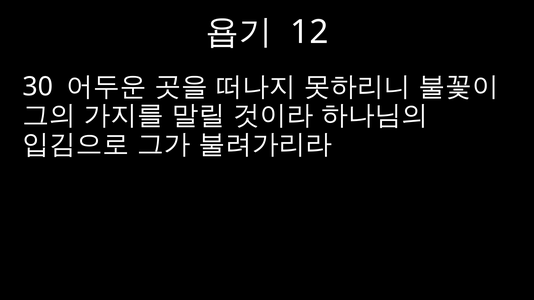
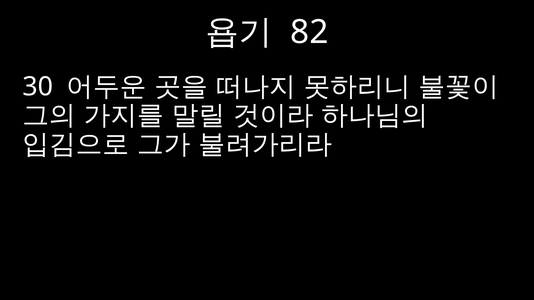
12: 12 -> 82
